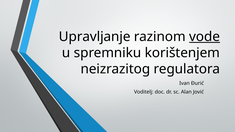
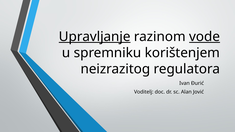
Upravljanje underline: none -> present
